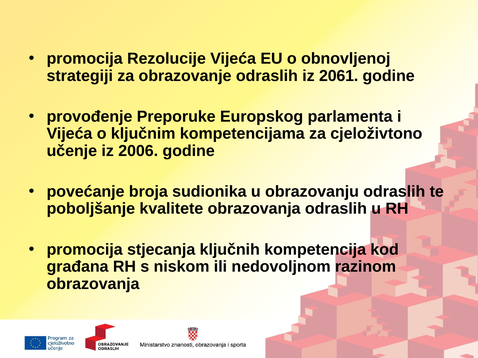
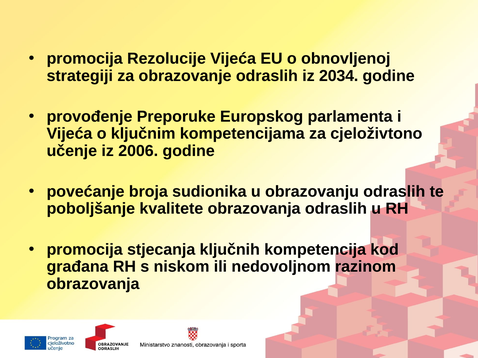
2061: 2061 -> 2034
